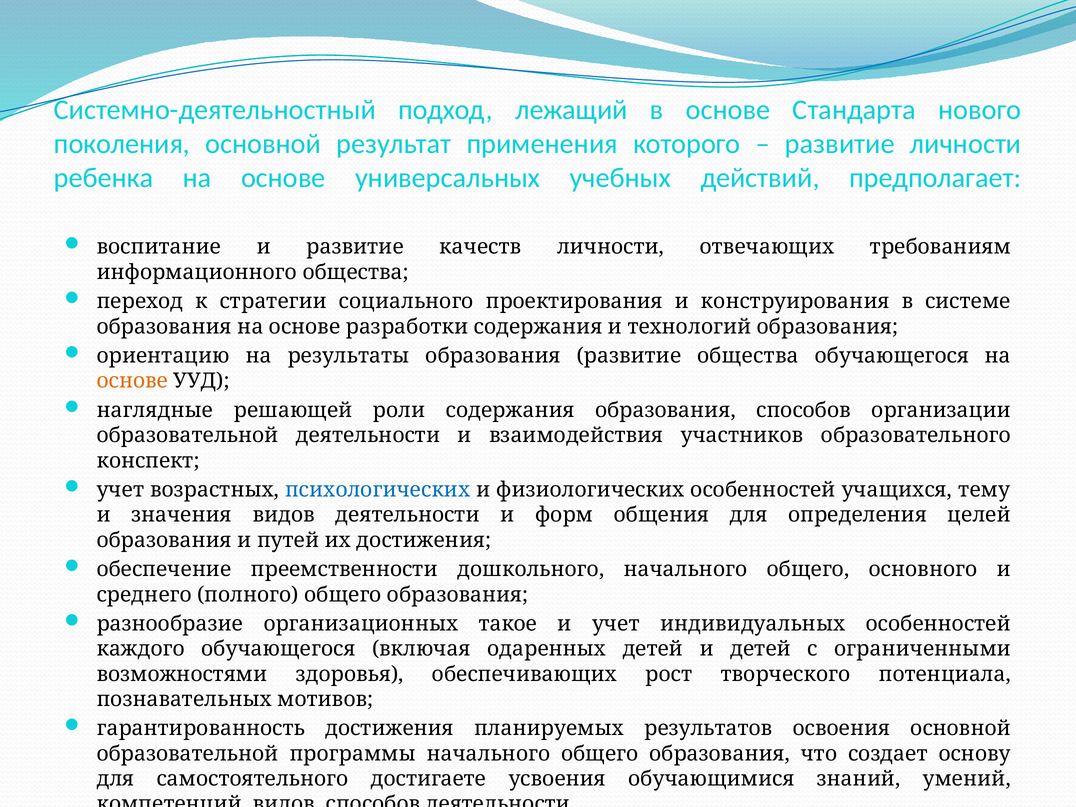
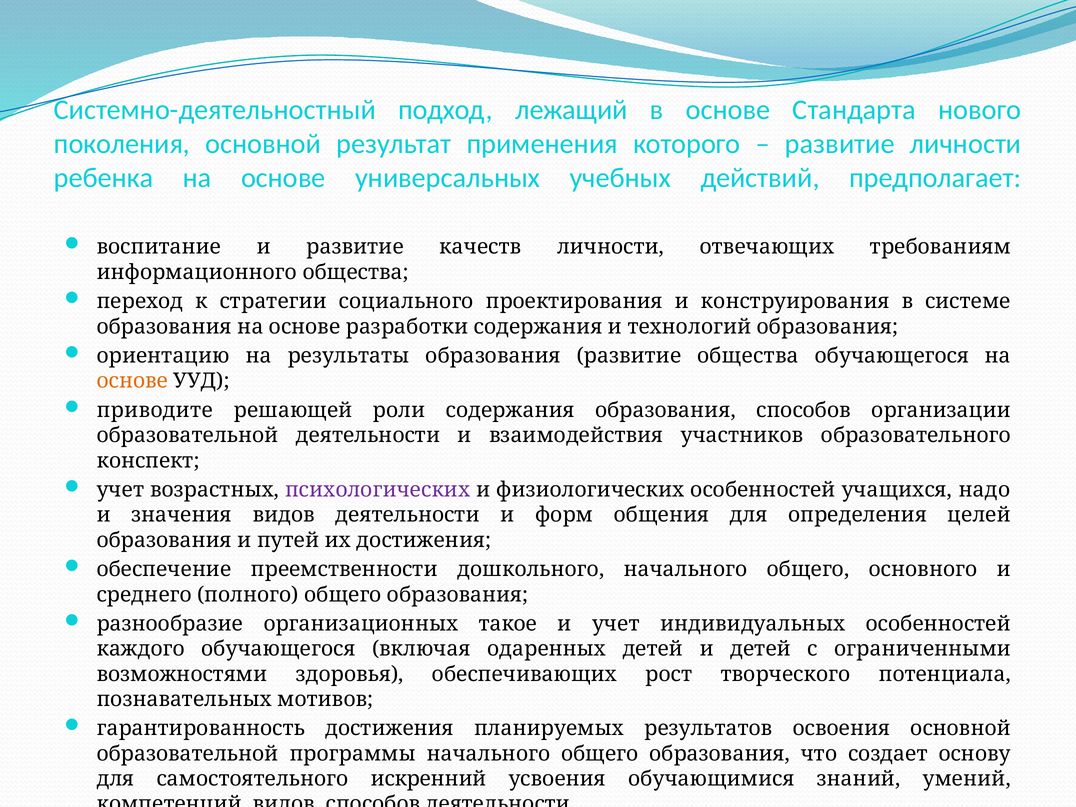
наглядные: наглядные -> приводите
психологических colour: blue -> purple
тему: тему -> надо
достигаете: достигаете -> искренний
